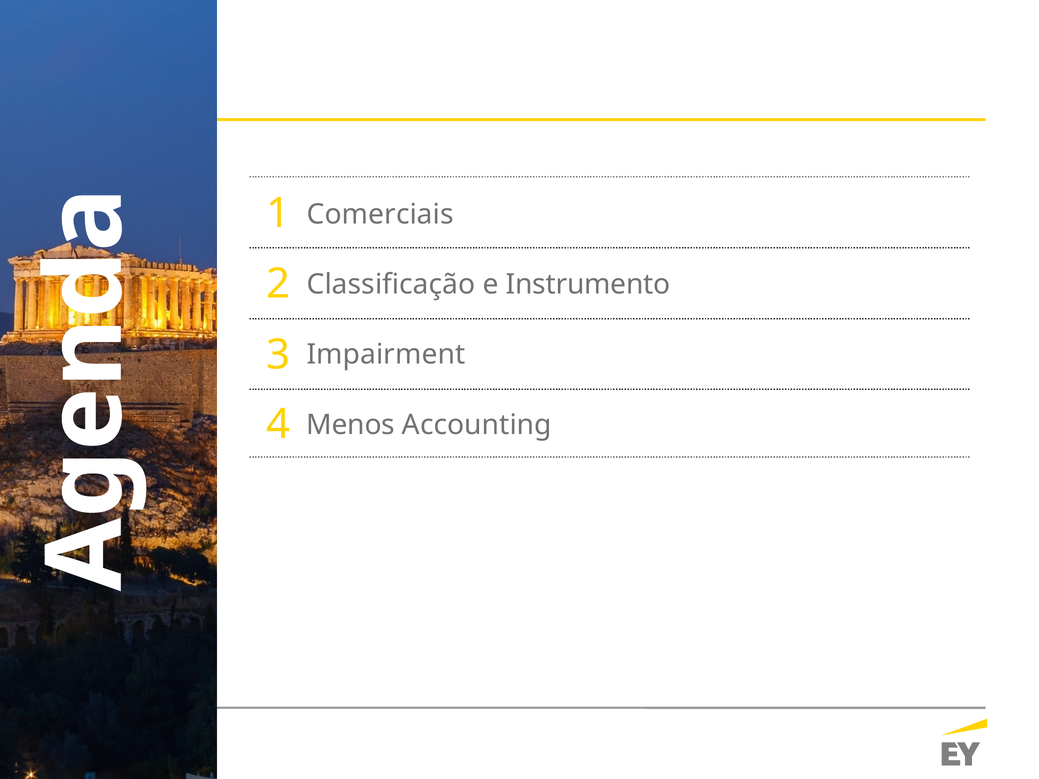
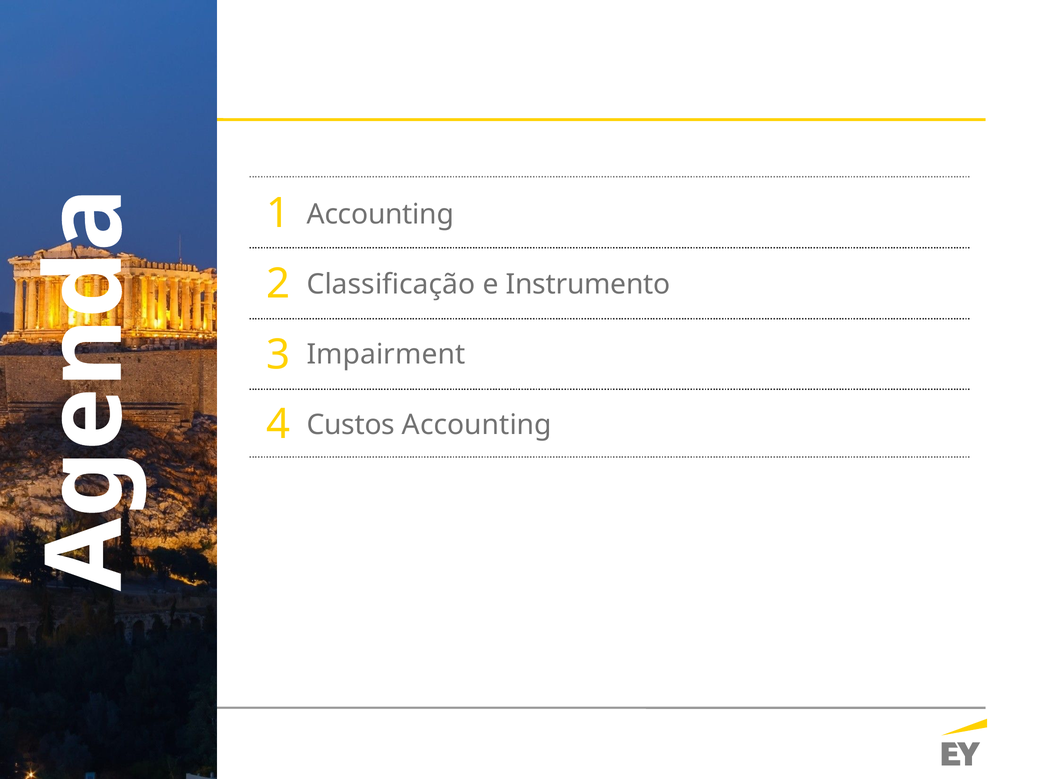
Comerciais at (380, 214): Comerciais -> Accounting
Menos: Menos -> Custos
